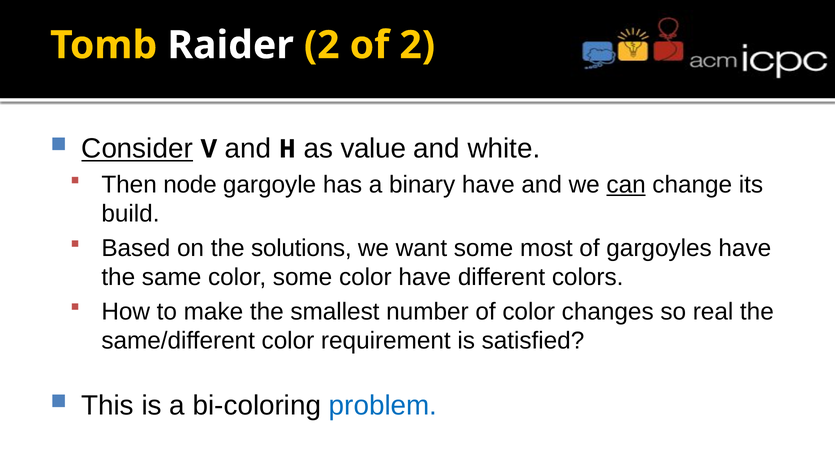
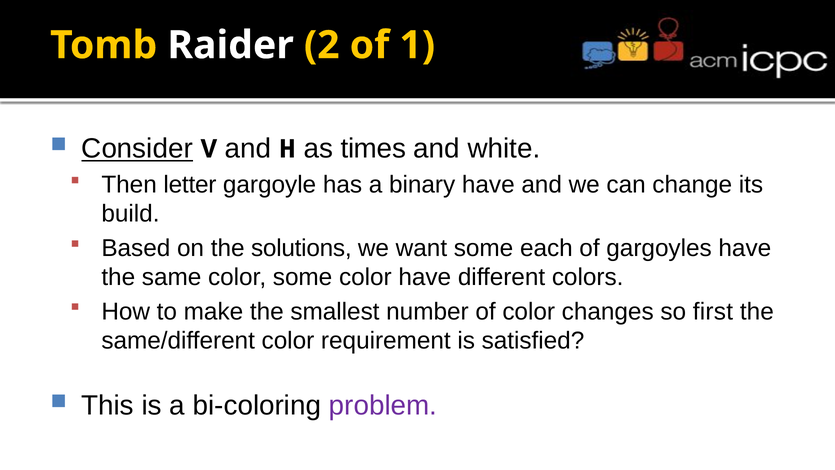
of 2: 2 -> 1
value: value -> times
node: node -> letter
can underline: present -> none
most: most -> each
real: real -> first
problem colour: blue -> purple
